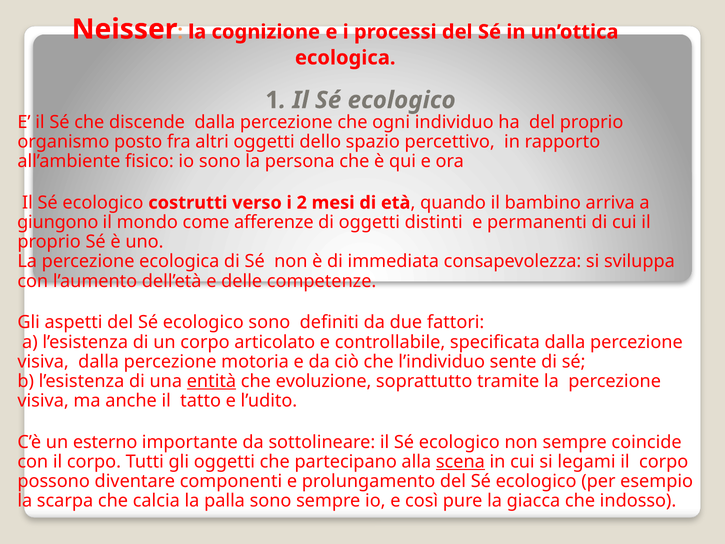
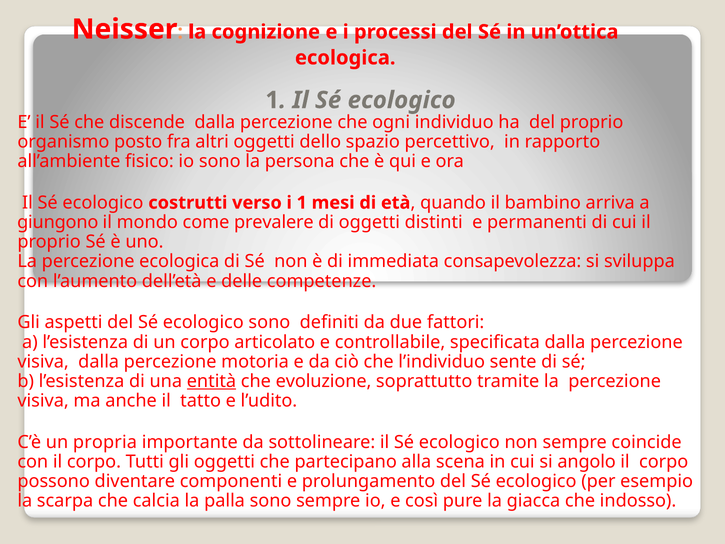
i 2: 2 -> 1
afferenze: afferenze -> prevalere
esterno: esterno -> propria
scena underline: present -> none
legami: legami -> angolo
